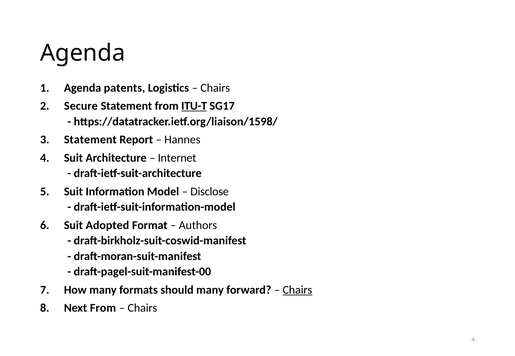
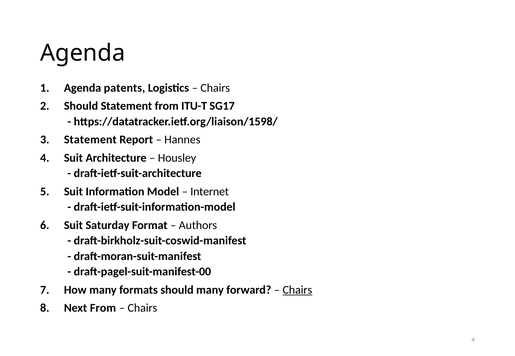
Secure at (81, 106): Secure -> Should
ITU-T underline: present -> none
Internet: Internet -> Housley
Disclose: Disclose -> Internet
Adopted: Adopted -> Saturday
